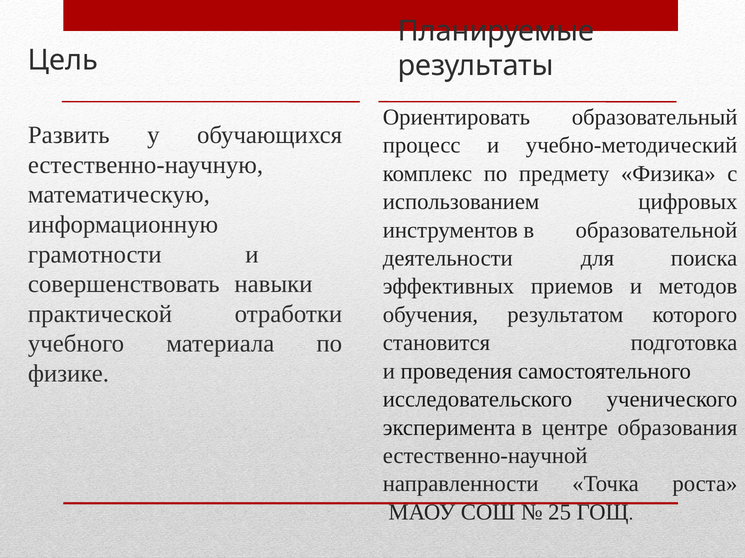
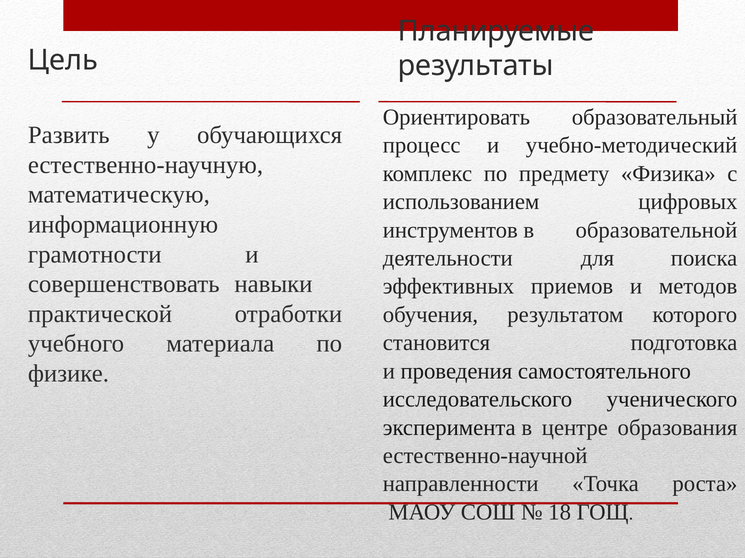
25: 25 -> 18
